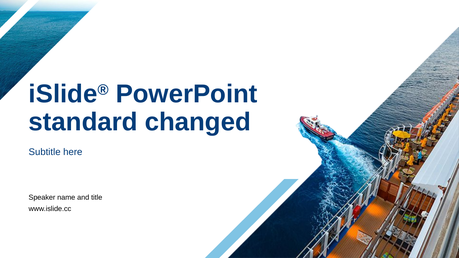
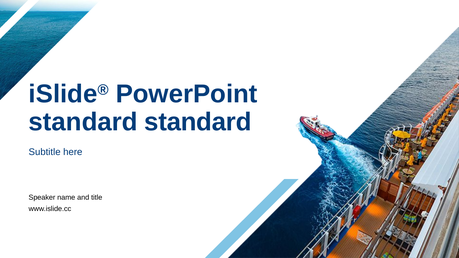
standard changed: changed -> standard
